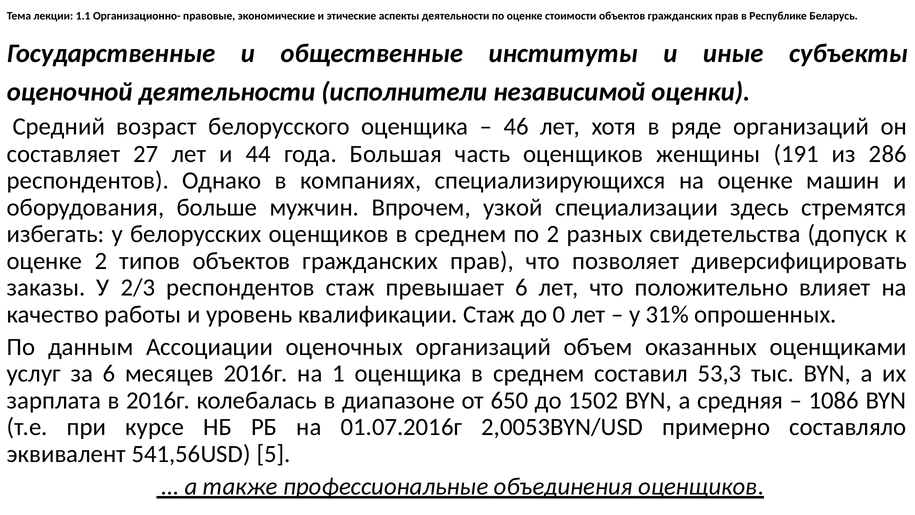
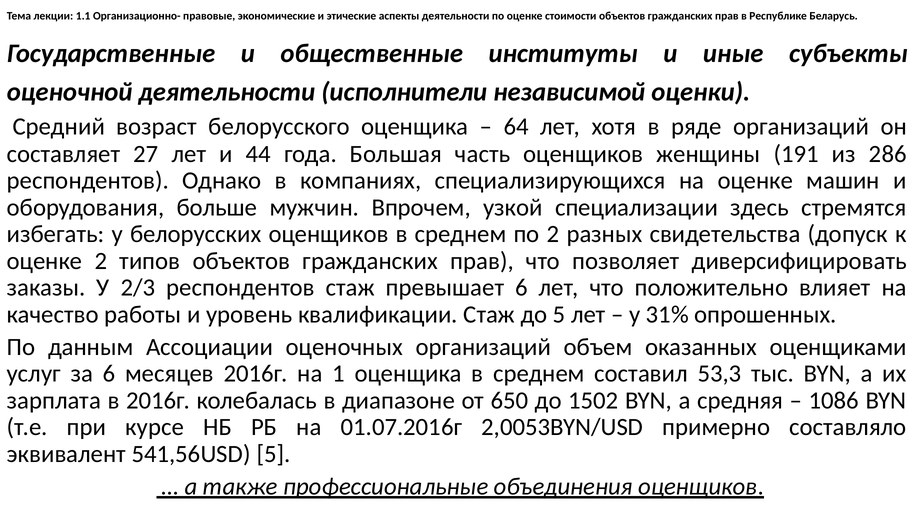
46: 46 -> 64
до 0: 0 -> 5
